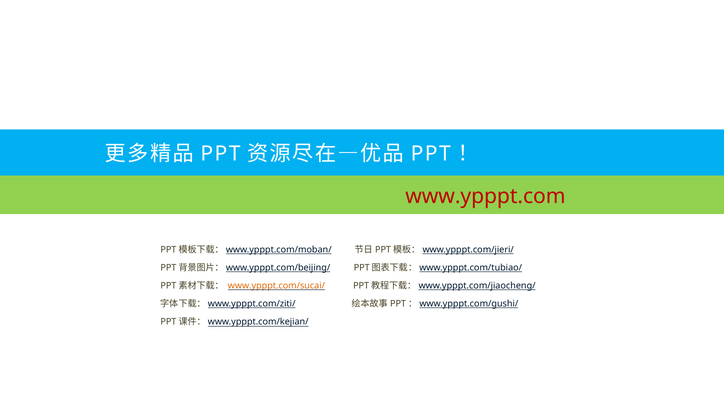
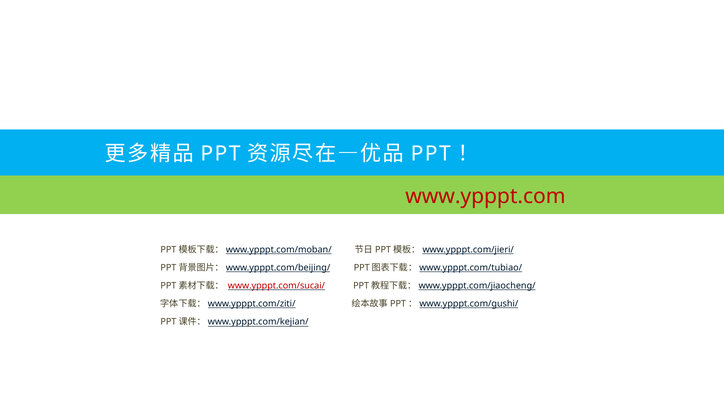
www.ypppt.com/sucai/ colour: orange -> red
